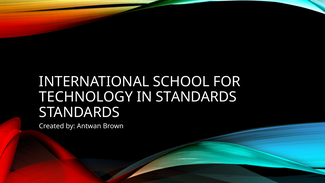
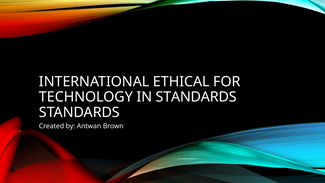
SCHOOL: SCHOOL -> ETHICAL
